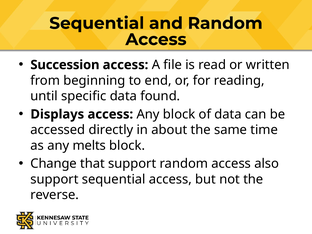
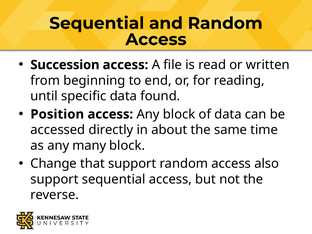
Displays: Displays -> Position
melts: melts -> many
